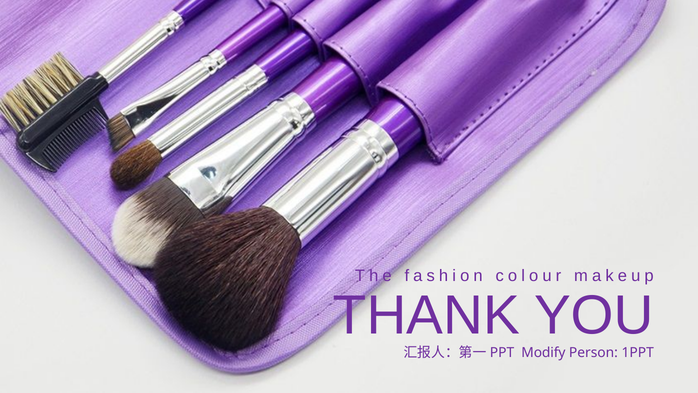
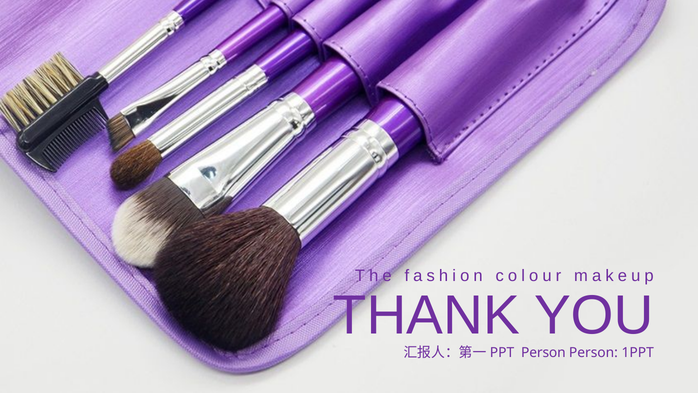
Modify at (543, 352): Modify -> Person
